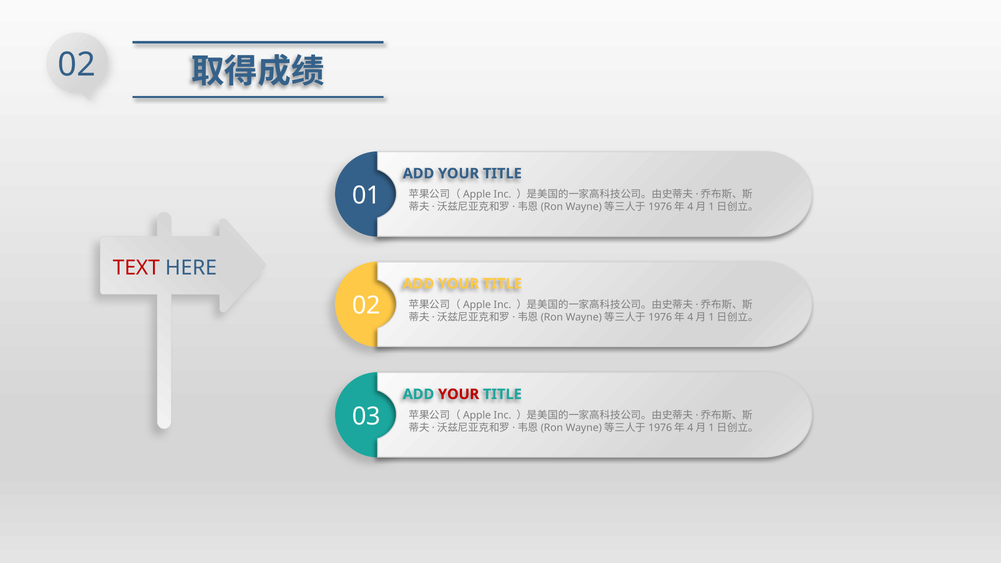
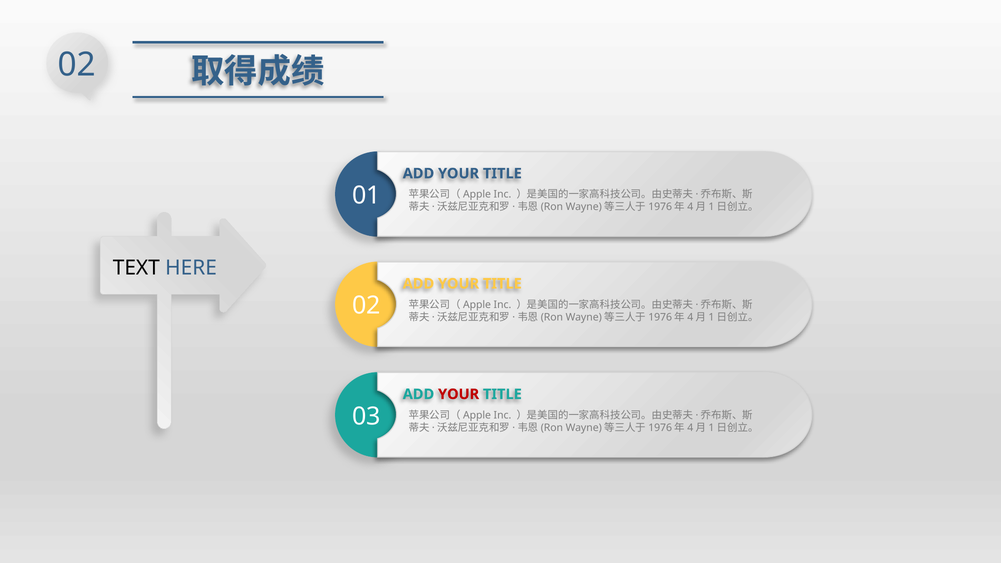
TEXT colour: red -> black
